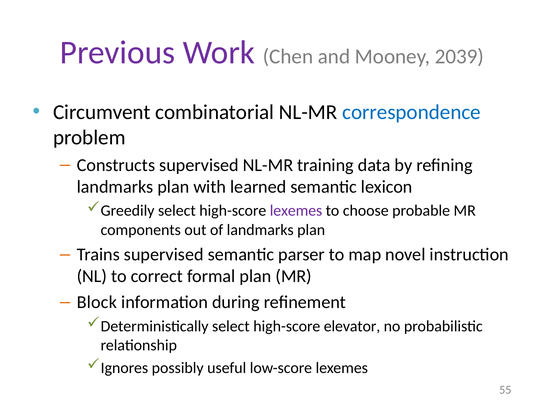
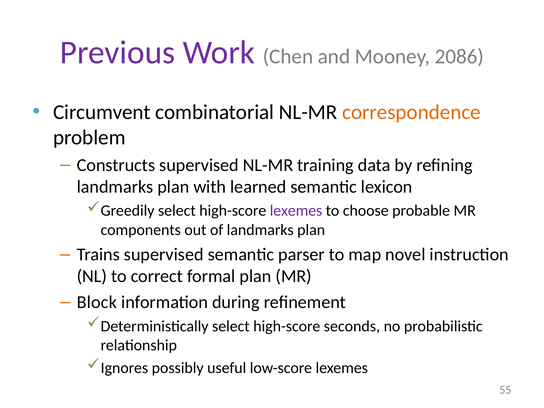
2039: 2039 -> 2086
correspondence colour: blue -> orange
elevator: elevator -> seconds
